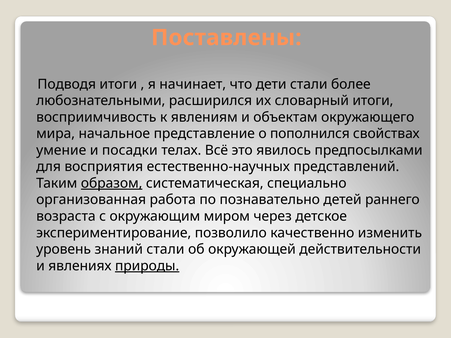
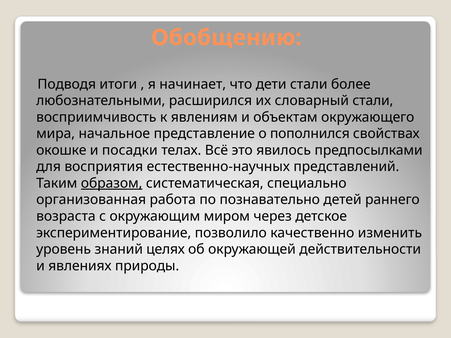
Поставлены: Поставлены -> Обобщению
словарный итоги: итоги -> стали
умение: умение -> окошке
знаний стали: стали -> целях
природы underline: present -> none
